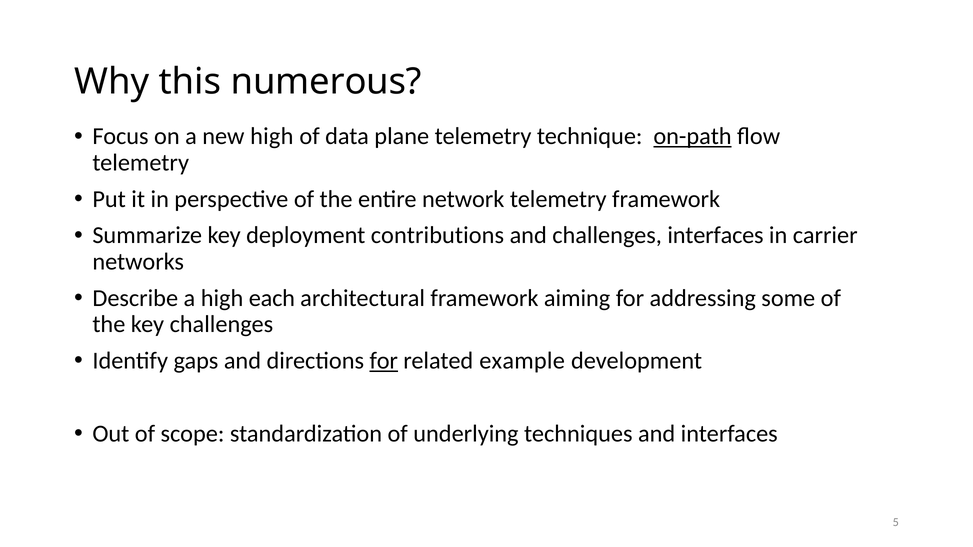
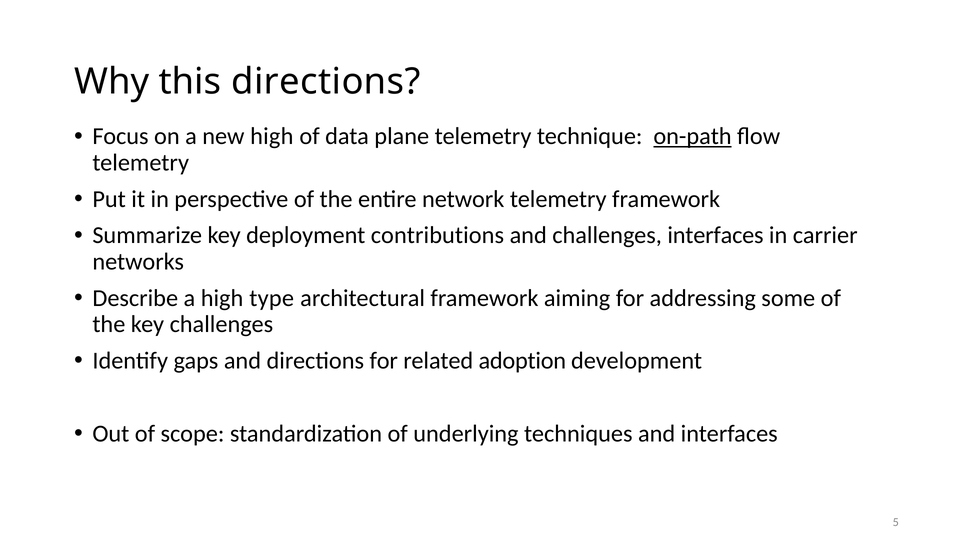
this numerous: numerous -> directions
each: each -> type
for at (384, 361) underline: present -> none
example: example -> adoption
